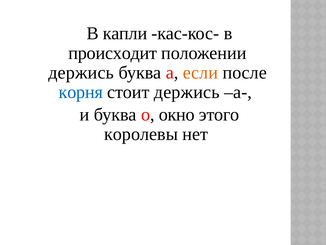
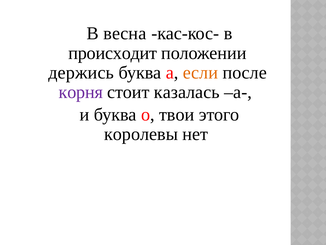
капли: капли -> весна
корня colour: blue -> purple
стоит держись: держись -> казалась
окно: окно -> твои
